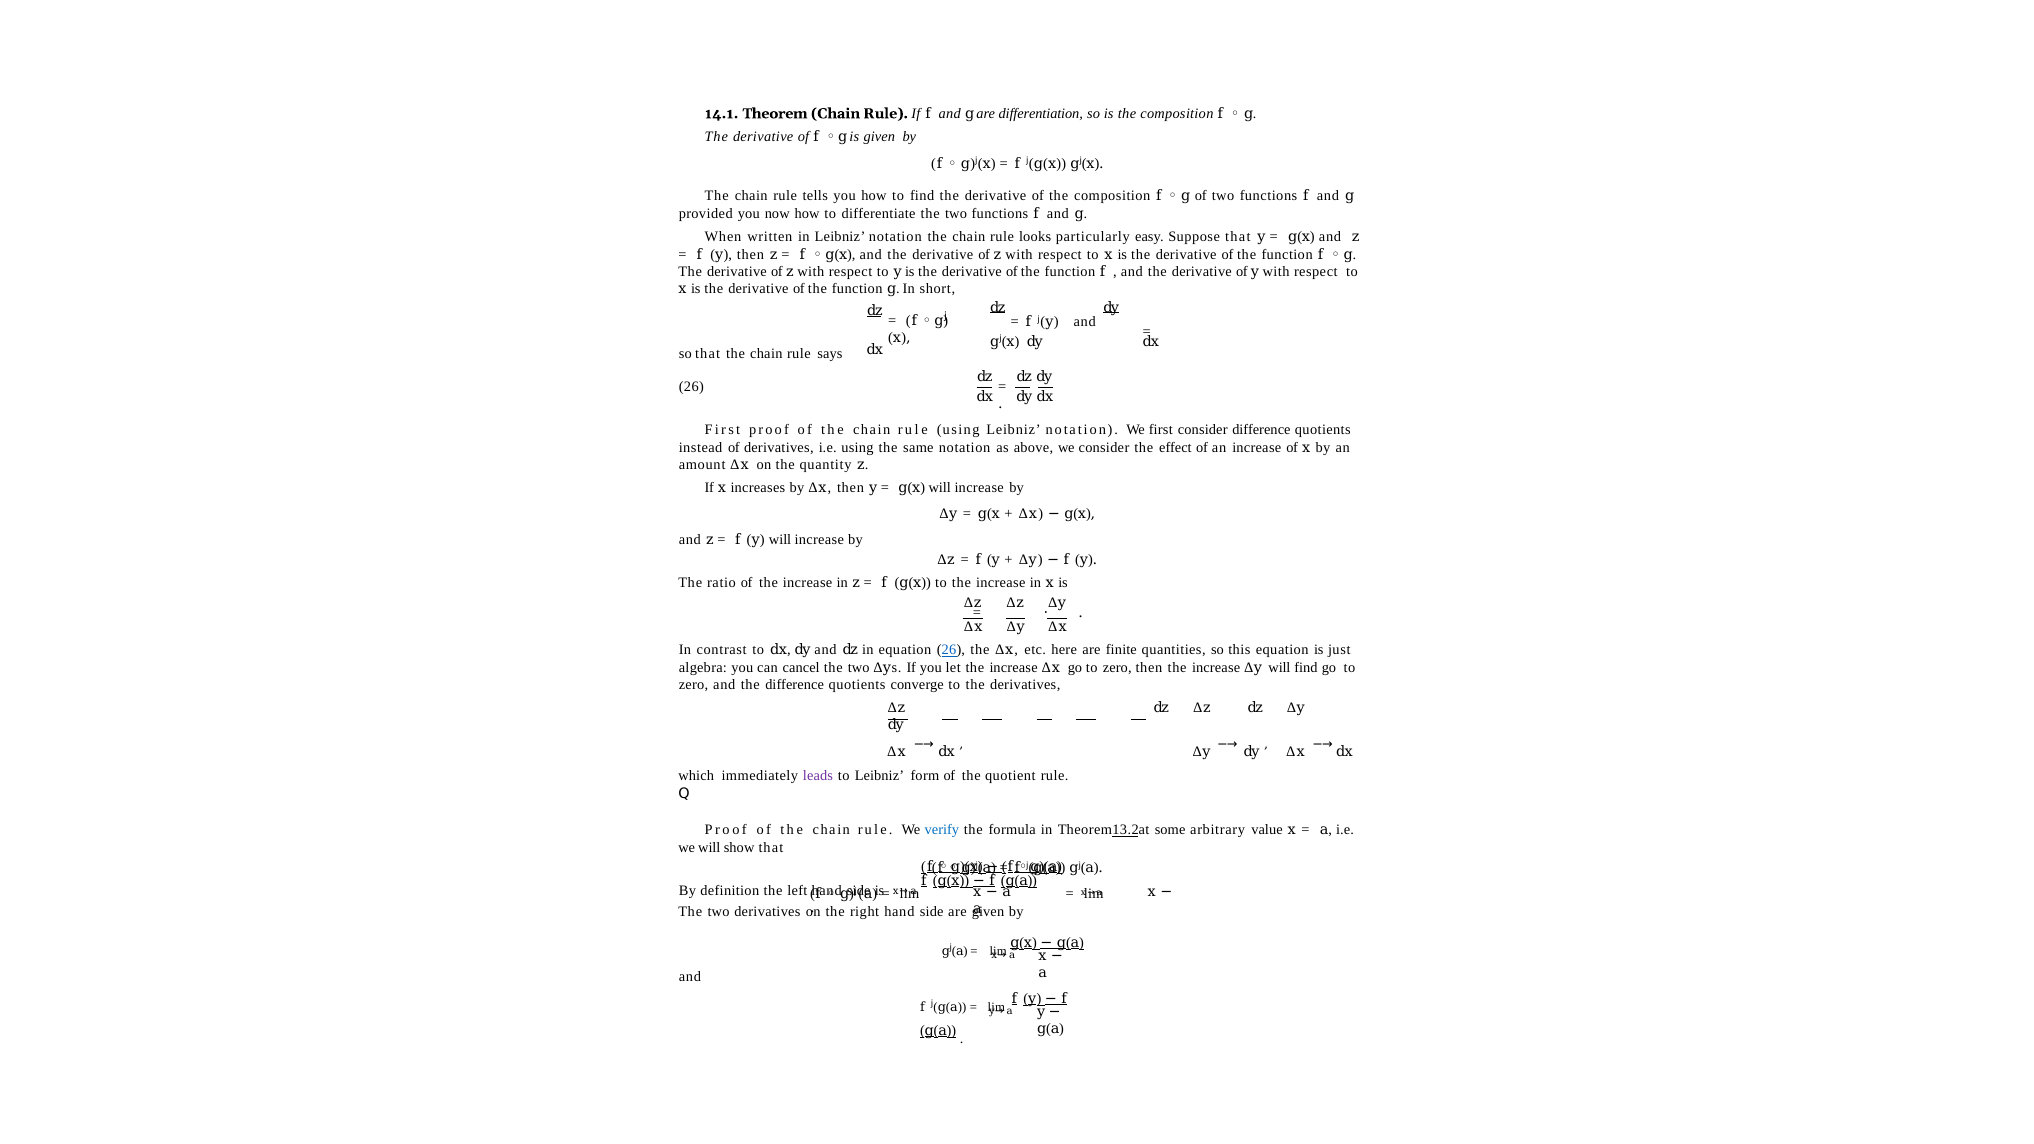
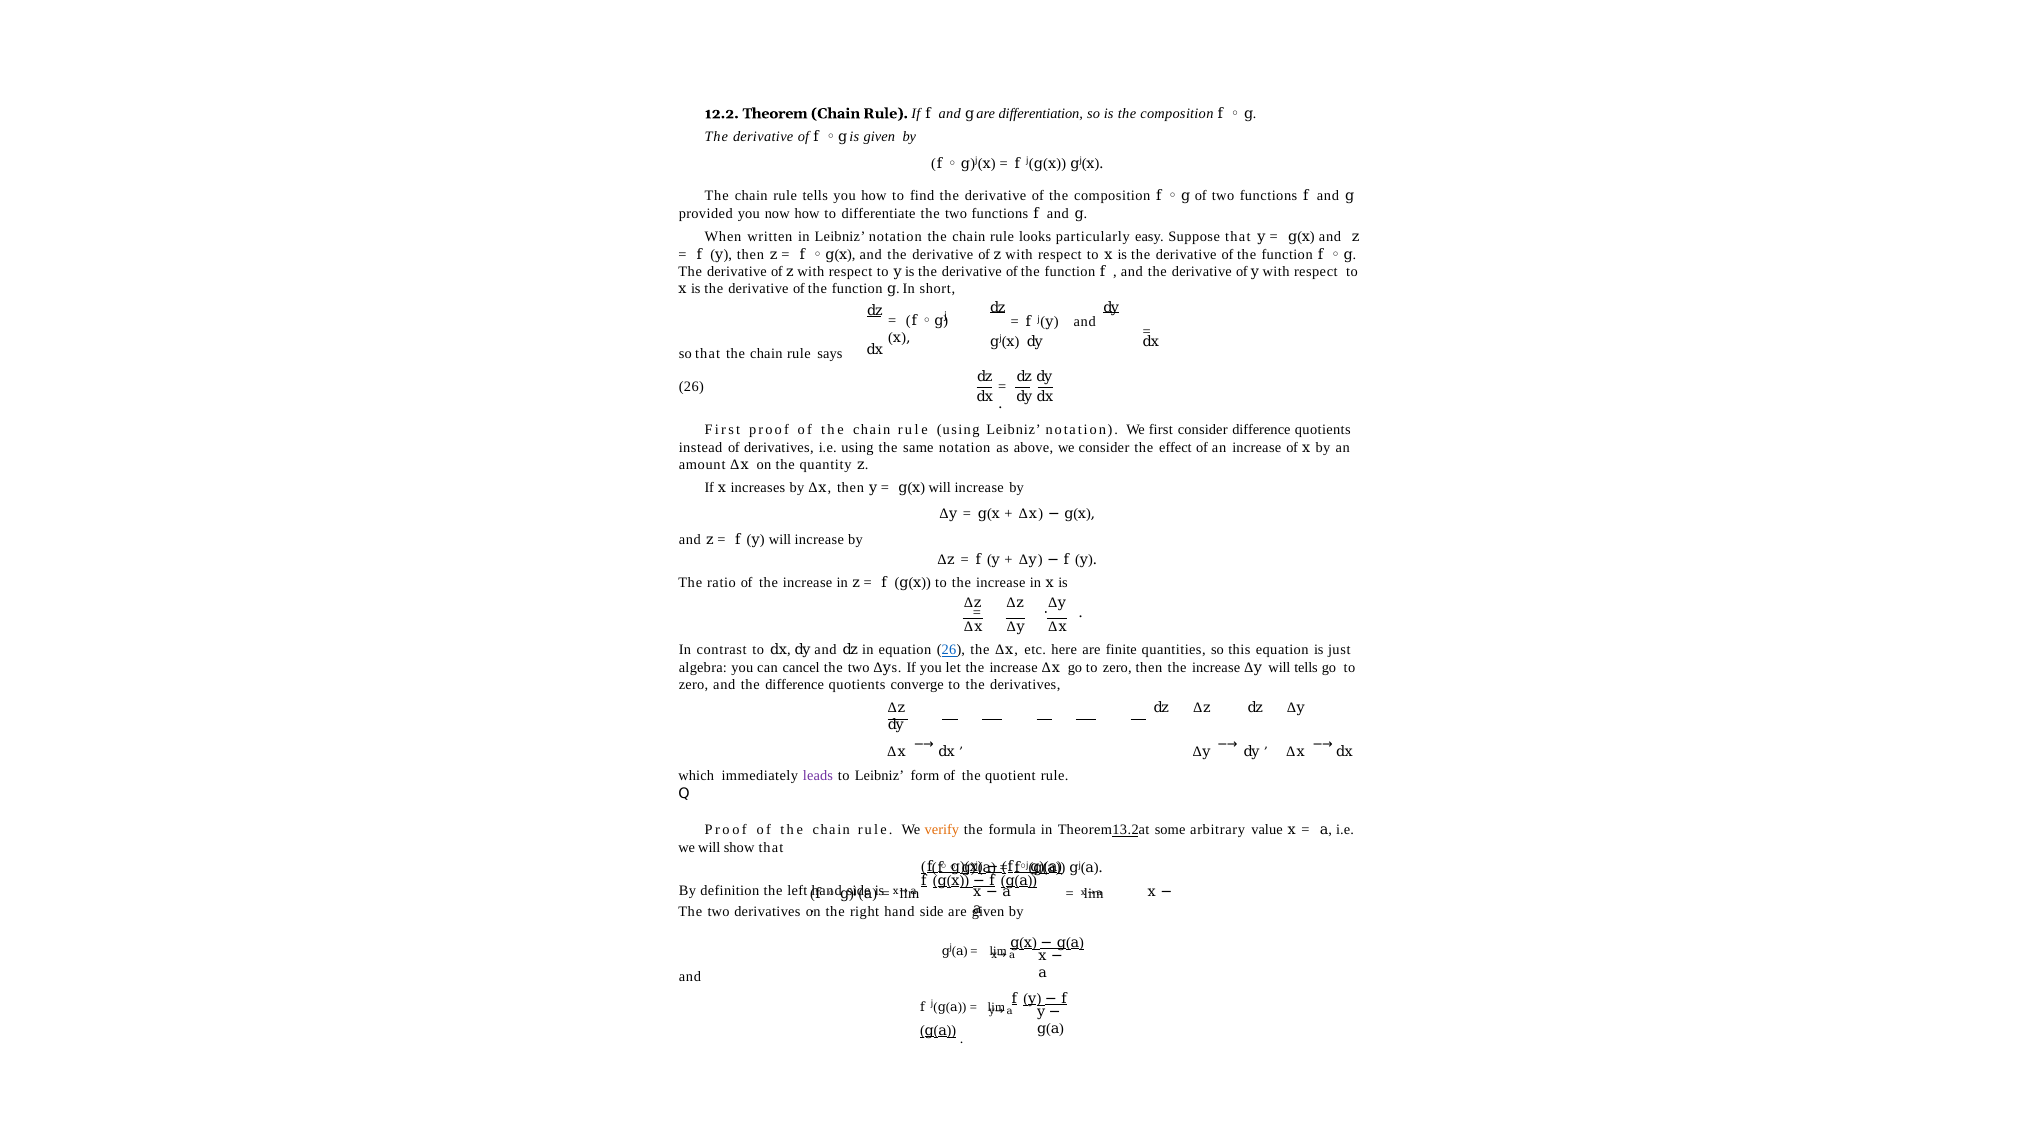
14.1: 14.1 -> 12.2
will find: find -> tells
verify colour: blue -> orange
